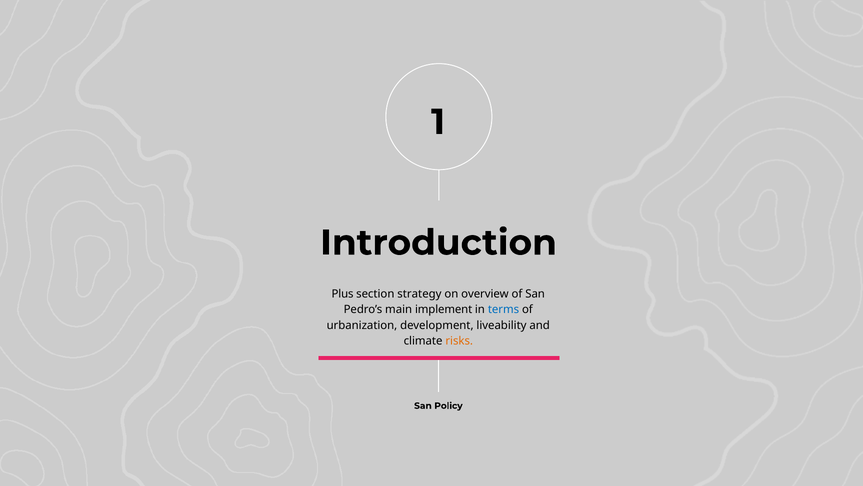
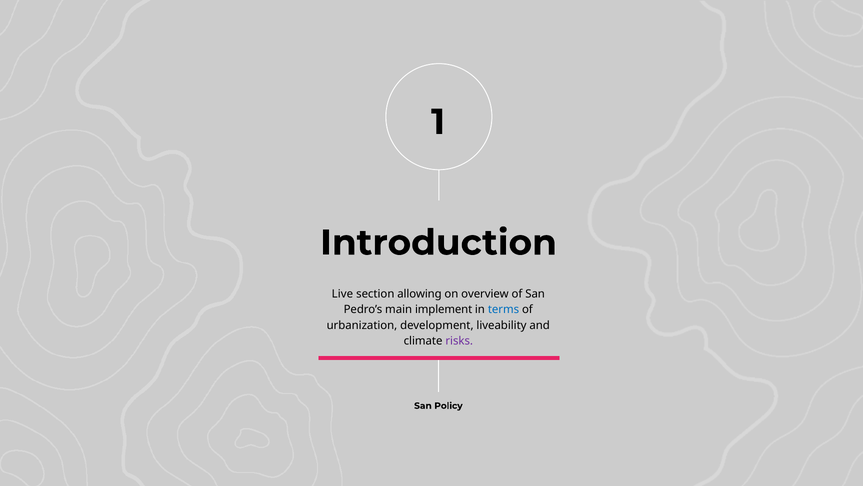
Plus: Plus -> Live
strategy: strategy -> allowing
risks colour: orange -> purple
